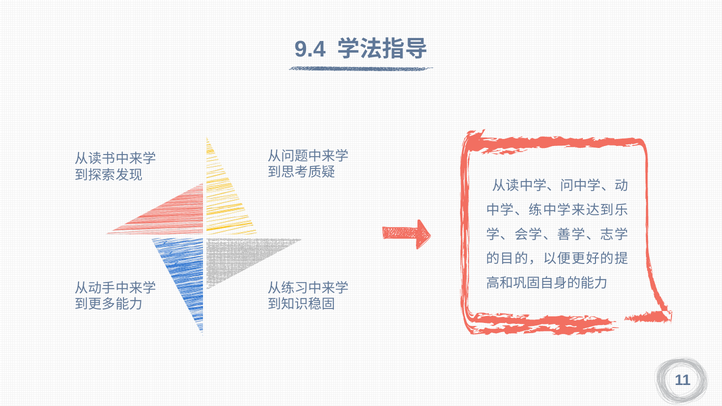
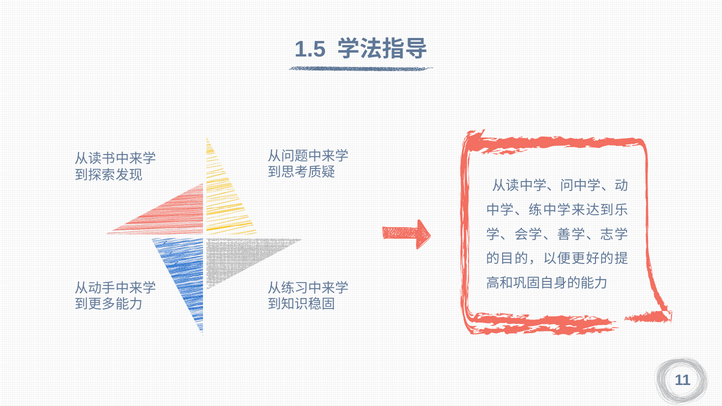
9.4: 9.4 -> 1.5
